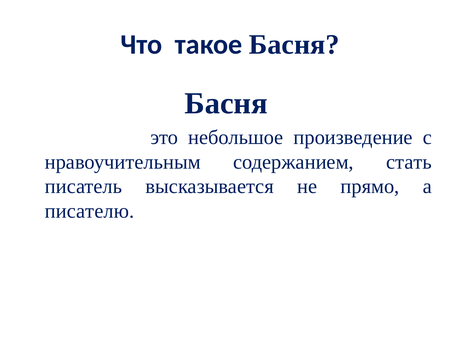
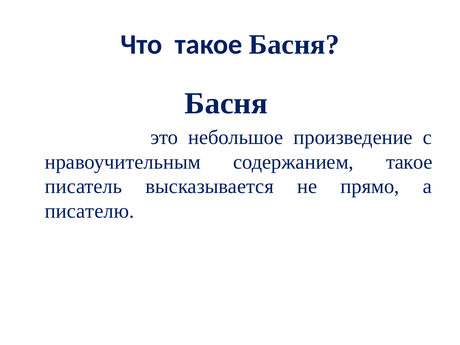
содержанием стать: стать -> такое
